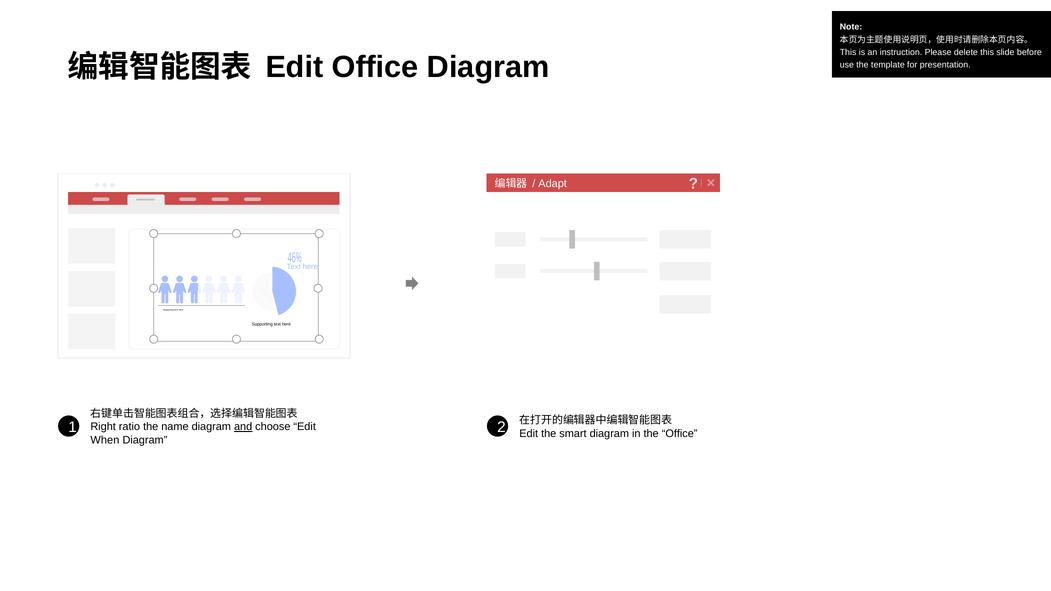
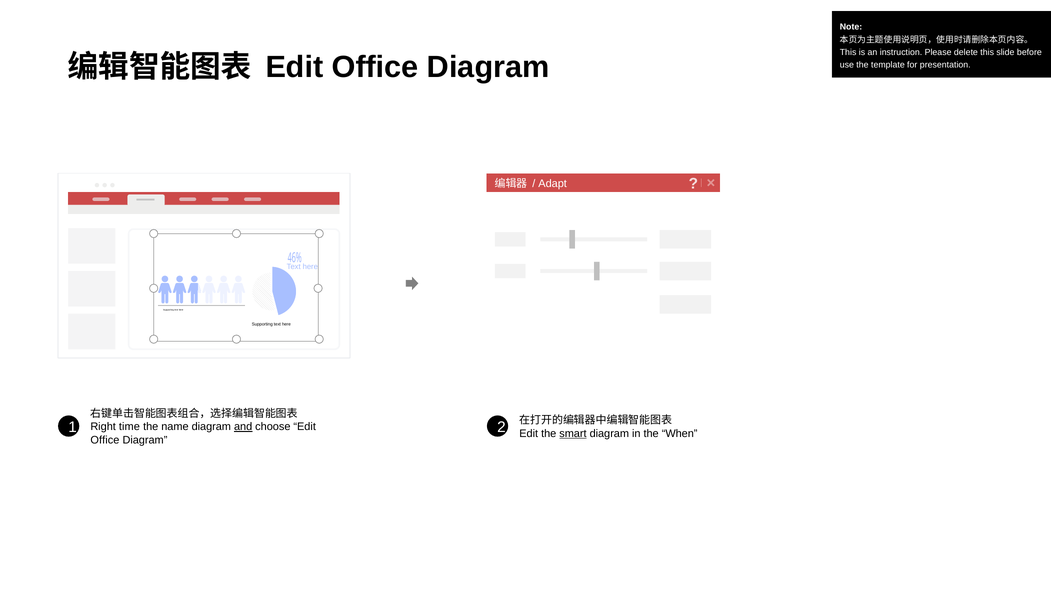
ratio: ratio -> time
smart underline: none -> present
the Office: Office -> When
When at (105, 440): When -> Office
